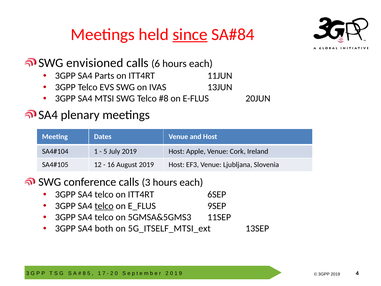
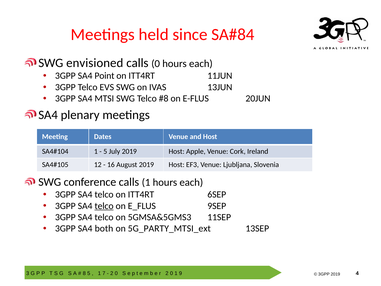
since underline: present -> none
calls 6: 6 -> 0
Parts: Parts -> Point
calls 3: 3 -> 1
5G_ITSELF_MTSI_ext: 5G_ITSELF_MTSI_ext -> 5G_PARTY_MTSI_ext
